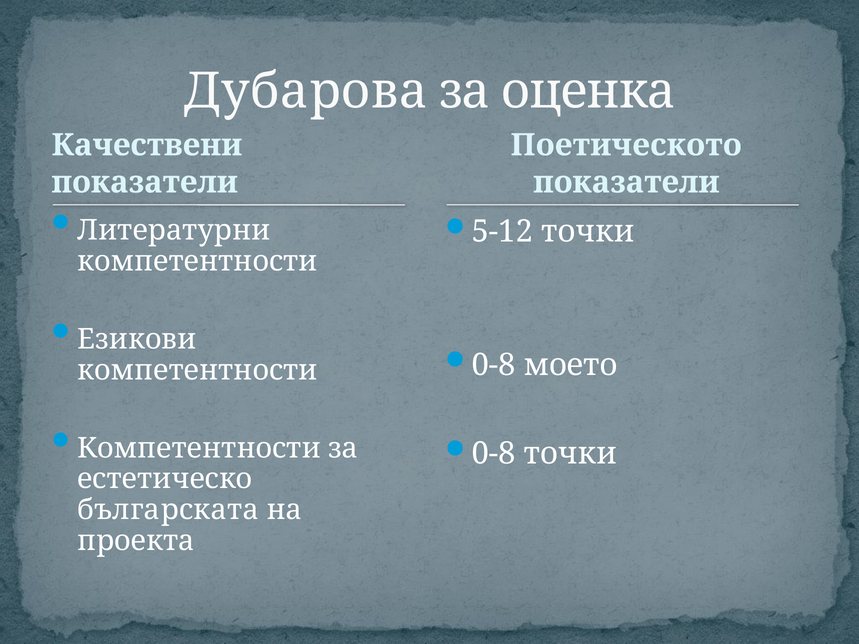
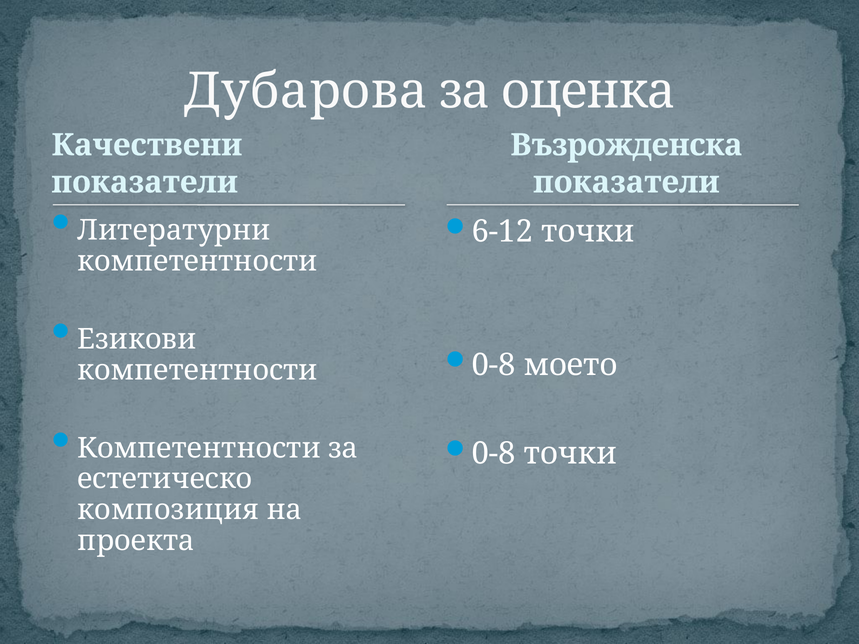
Поетическото: Поетическото -> Възрожденска
5-12: 5-12 -> 6-12
българската: българската -> композиция
